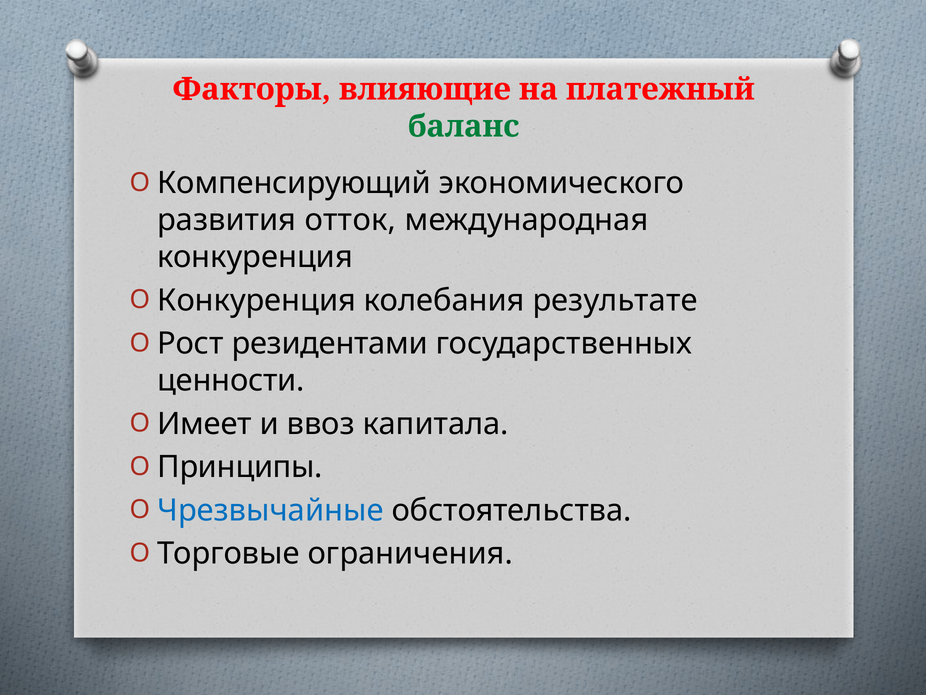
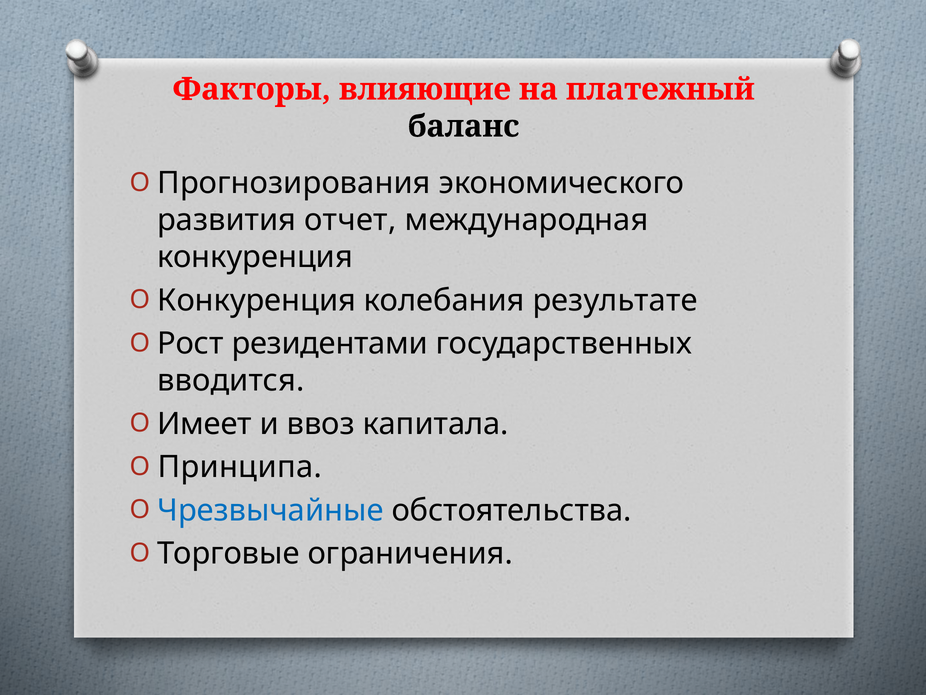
баланс colour: green -> black
Компенсирующий: Компенсирующий -> Прогнозирования
отток: отток -> отчет
ценности: ценности -> вводится
Принципы: Принципы -> Принципа
